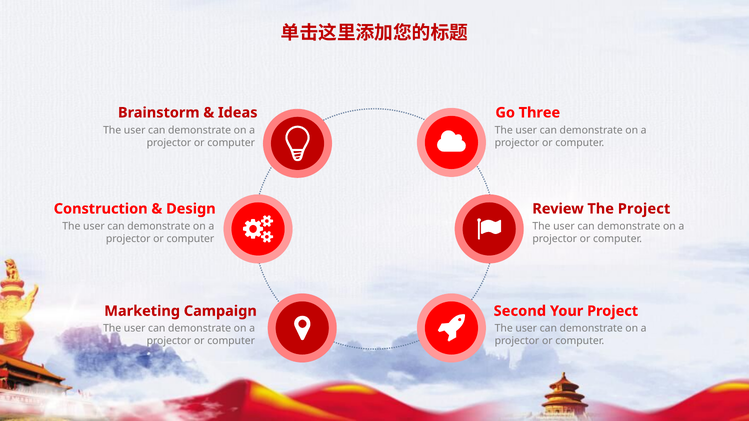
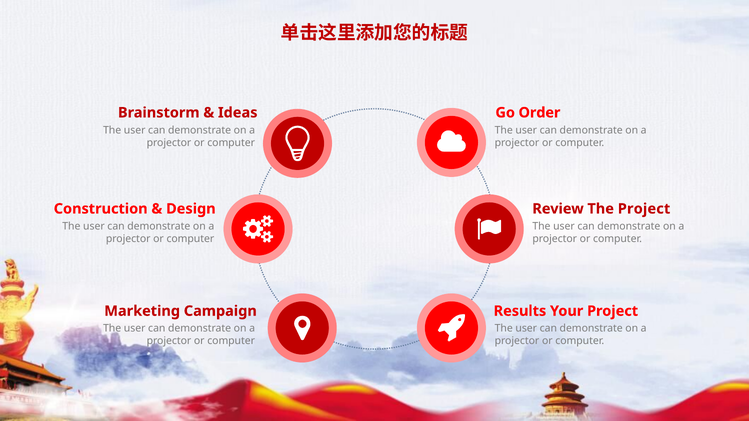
Three: Three -> Order
Second: Second -> Results
